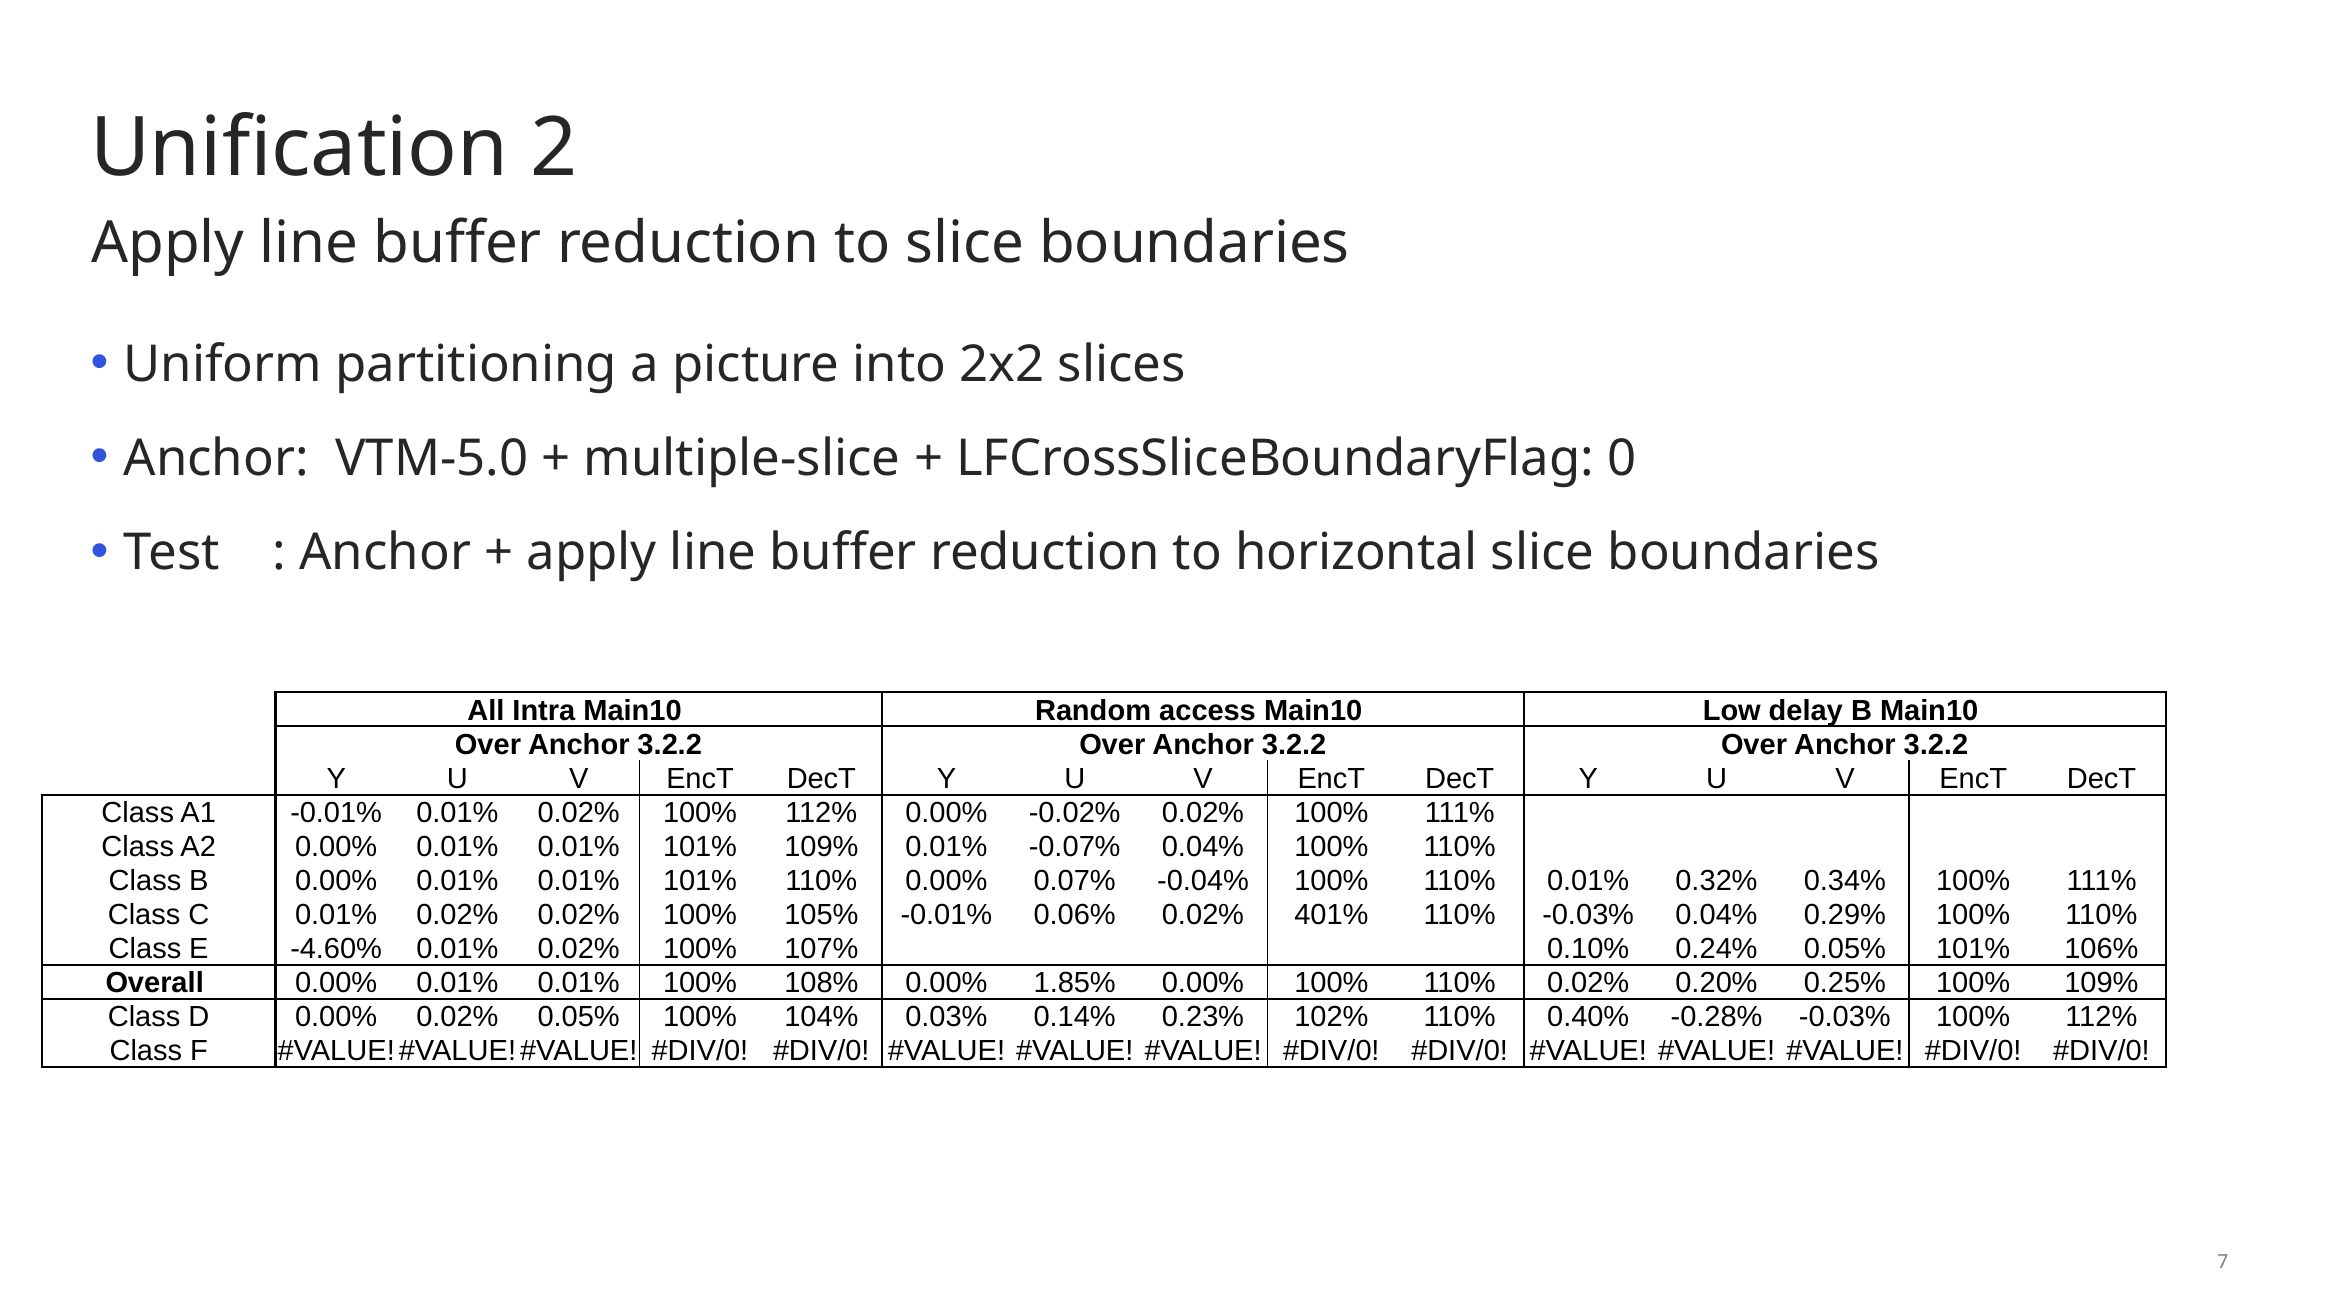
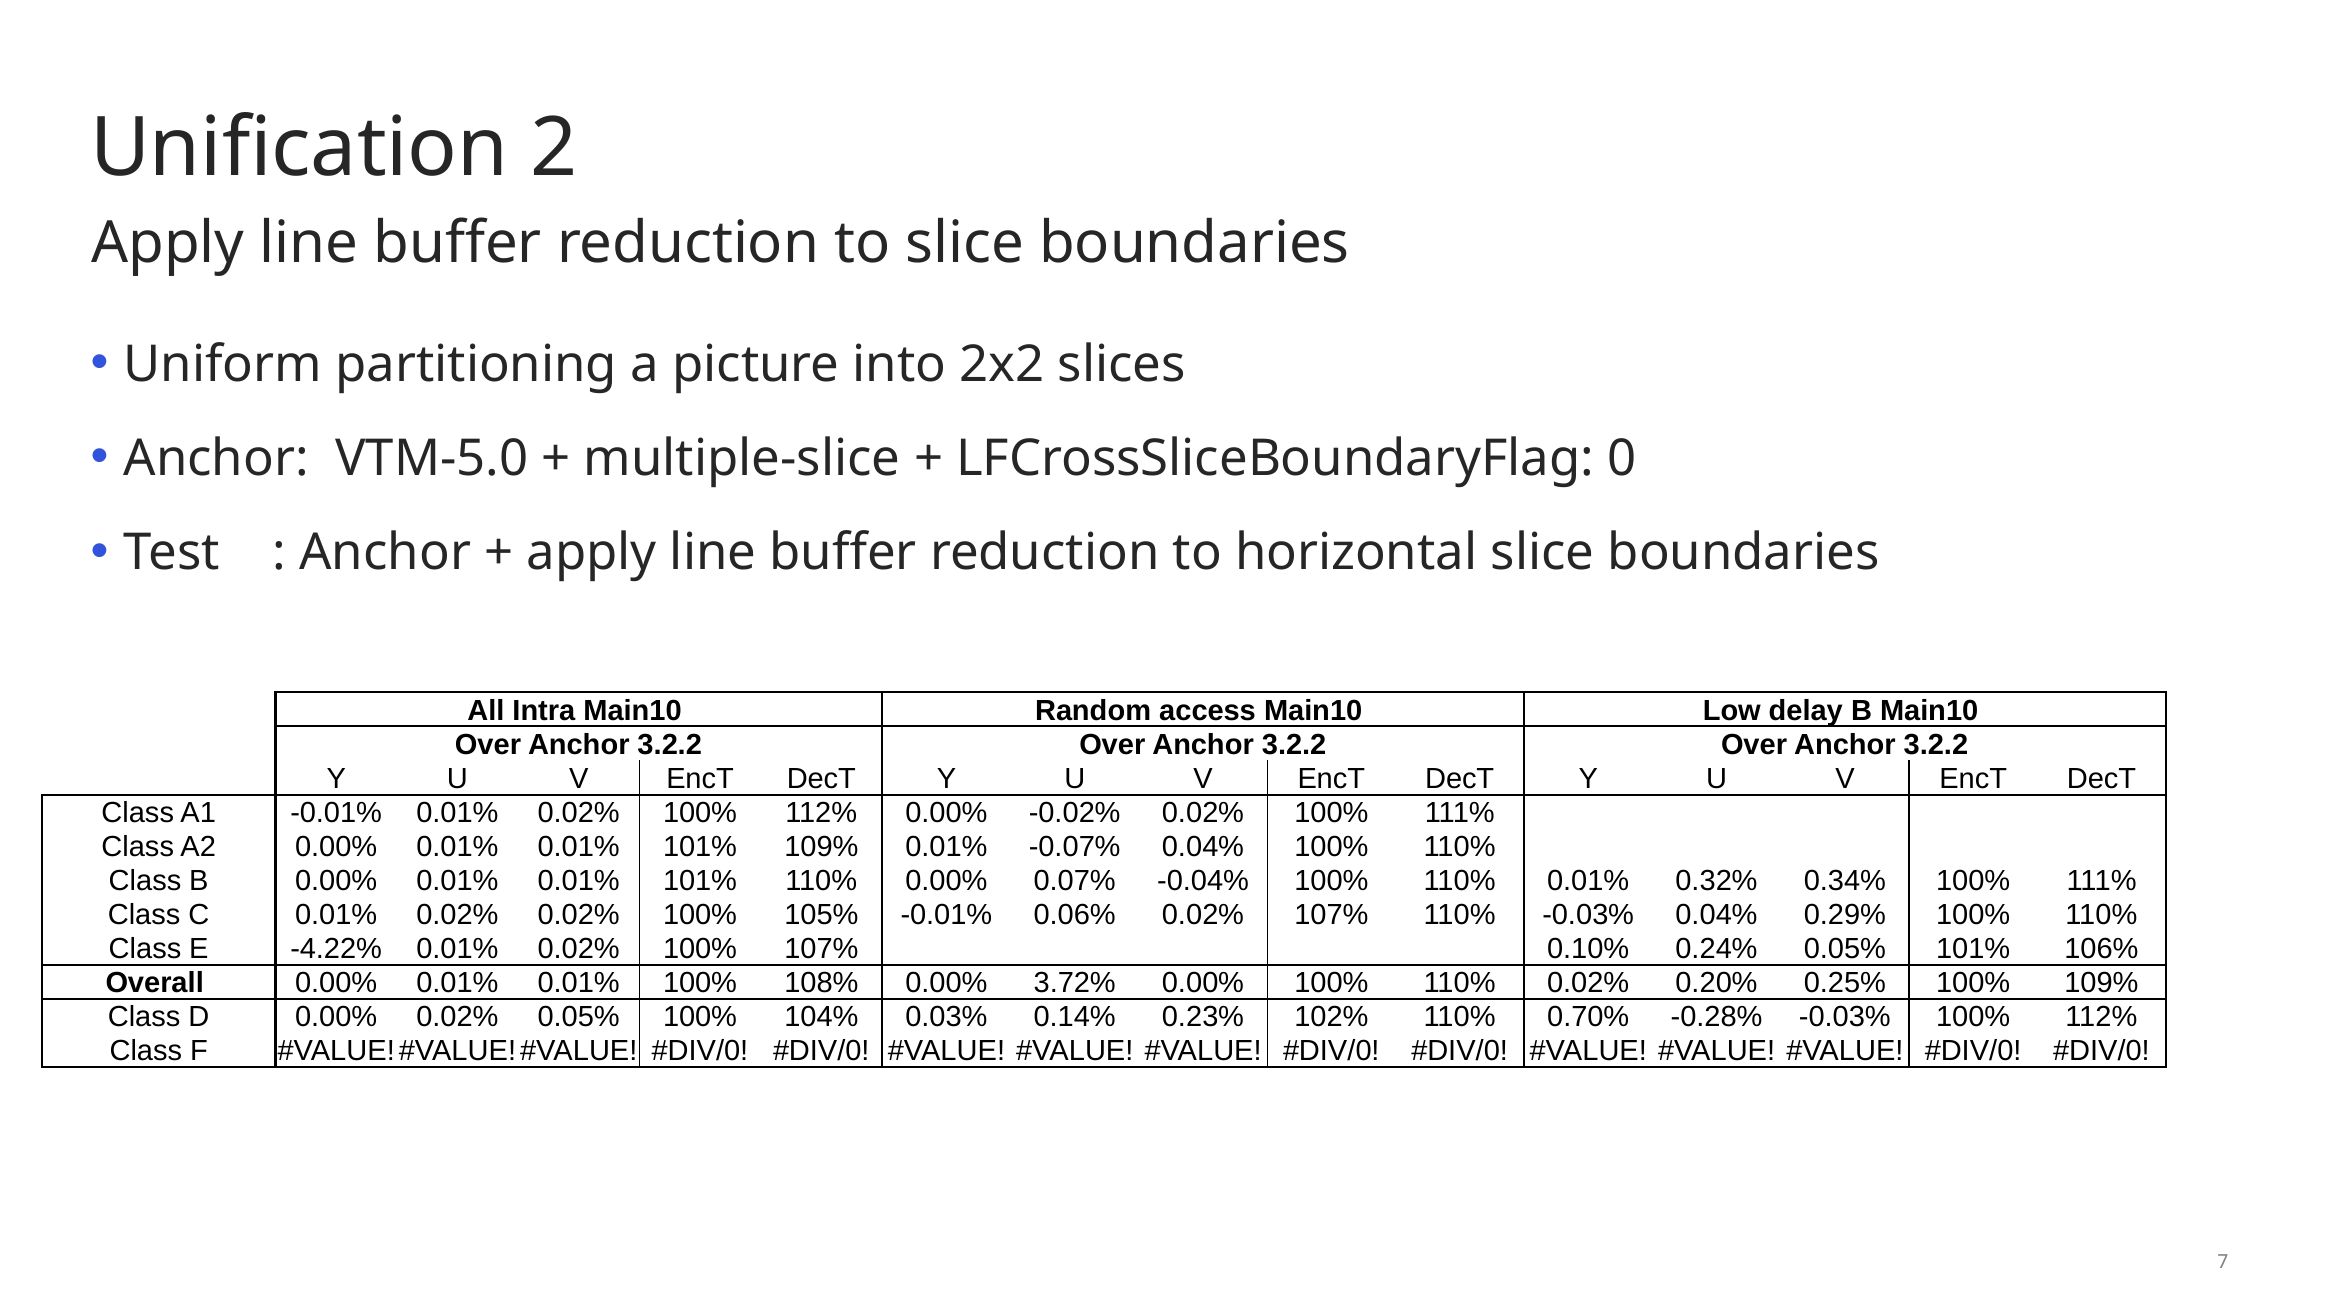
0.02% 401%: 401% -> 107%
-4.60%: -4.60% -> -4.22%
1.85%: 1.85% -> 3.72%
0.40%: 0.40% -> 0.70%
